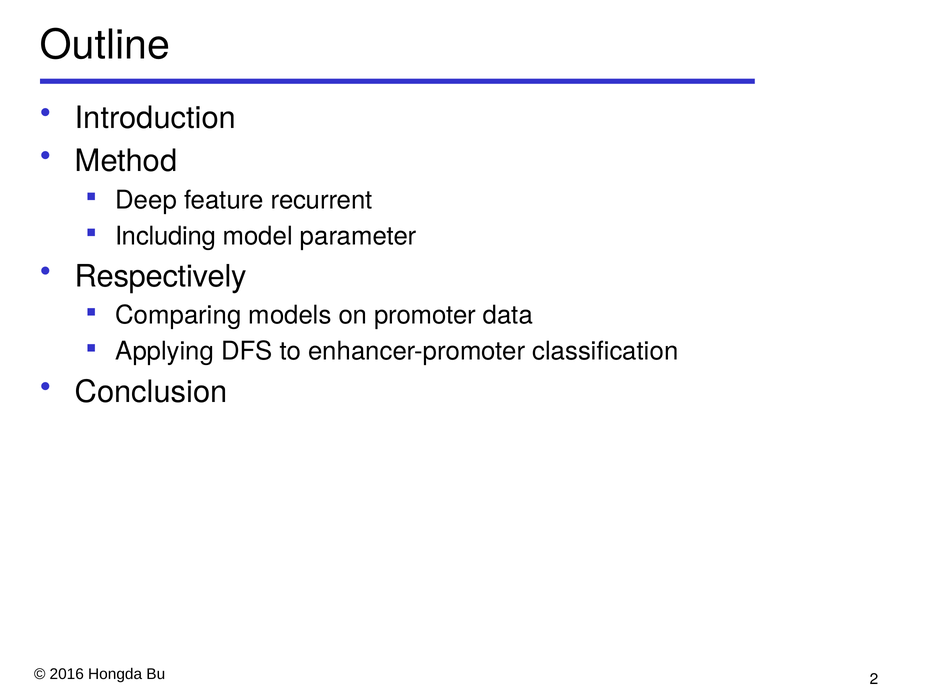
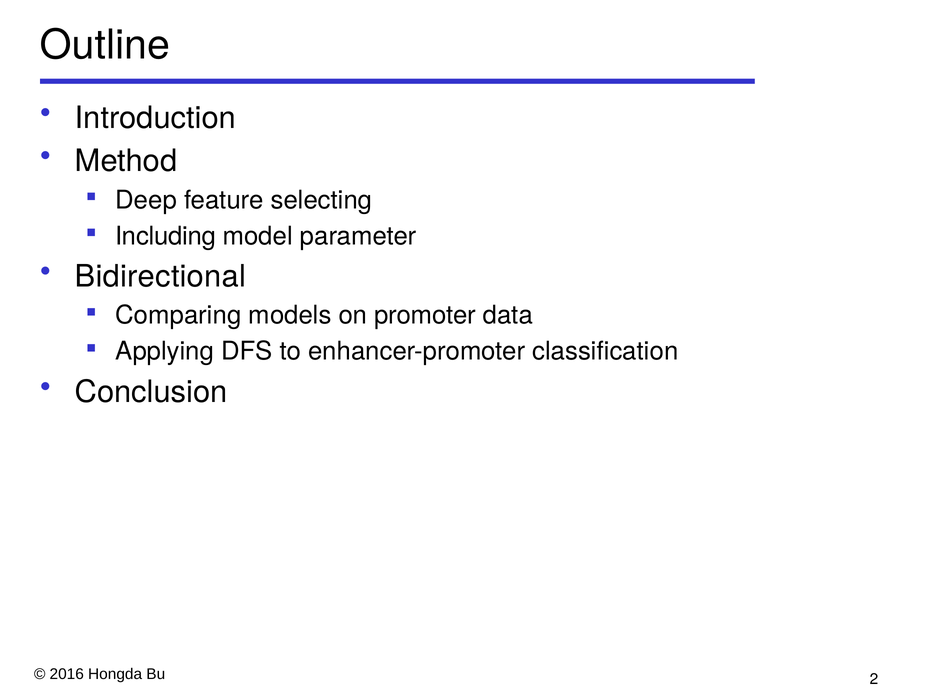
recurrent: recurrent -> selecting
Respectively: Respectively -> Bidirectional
